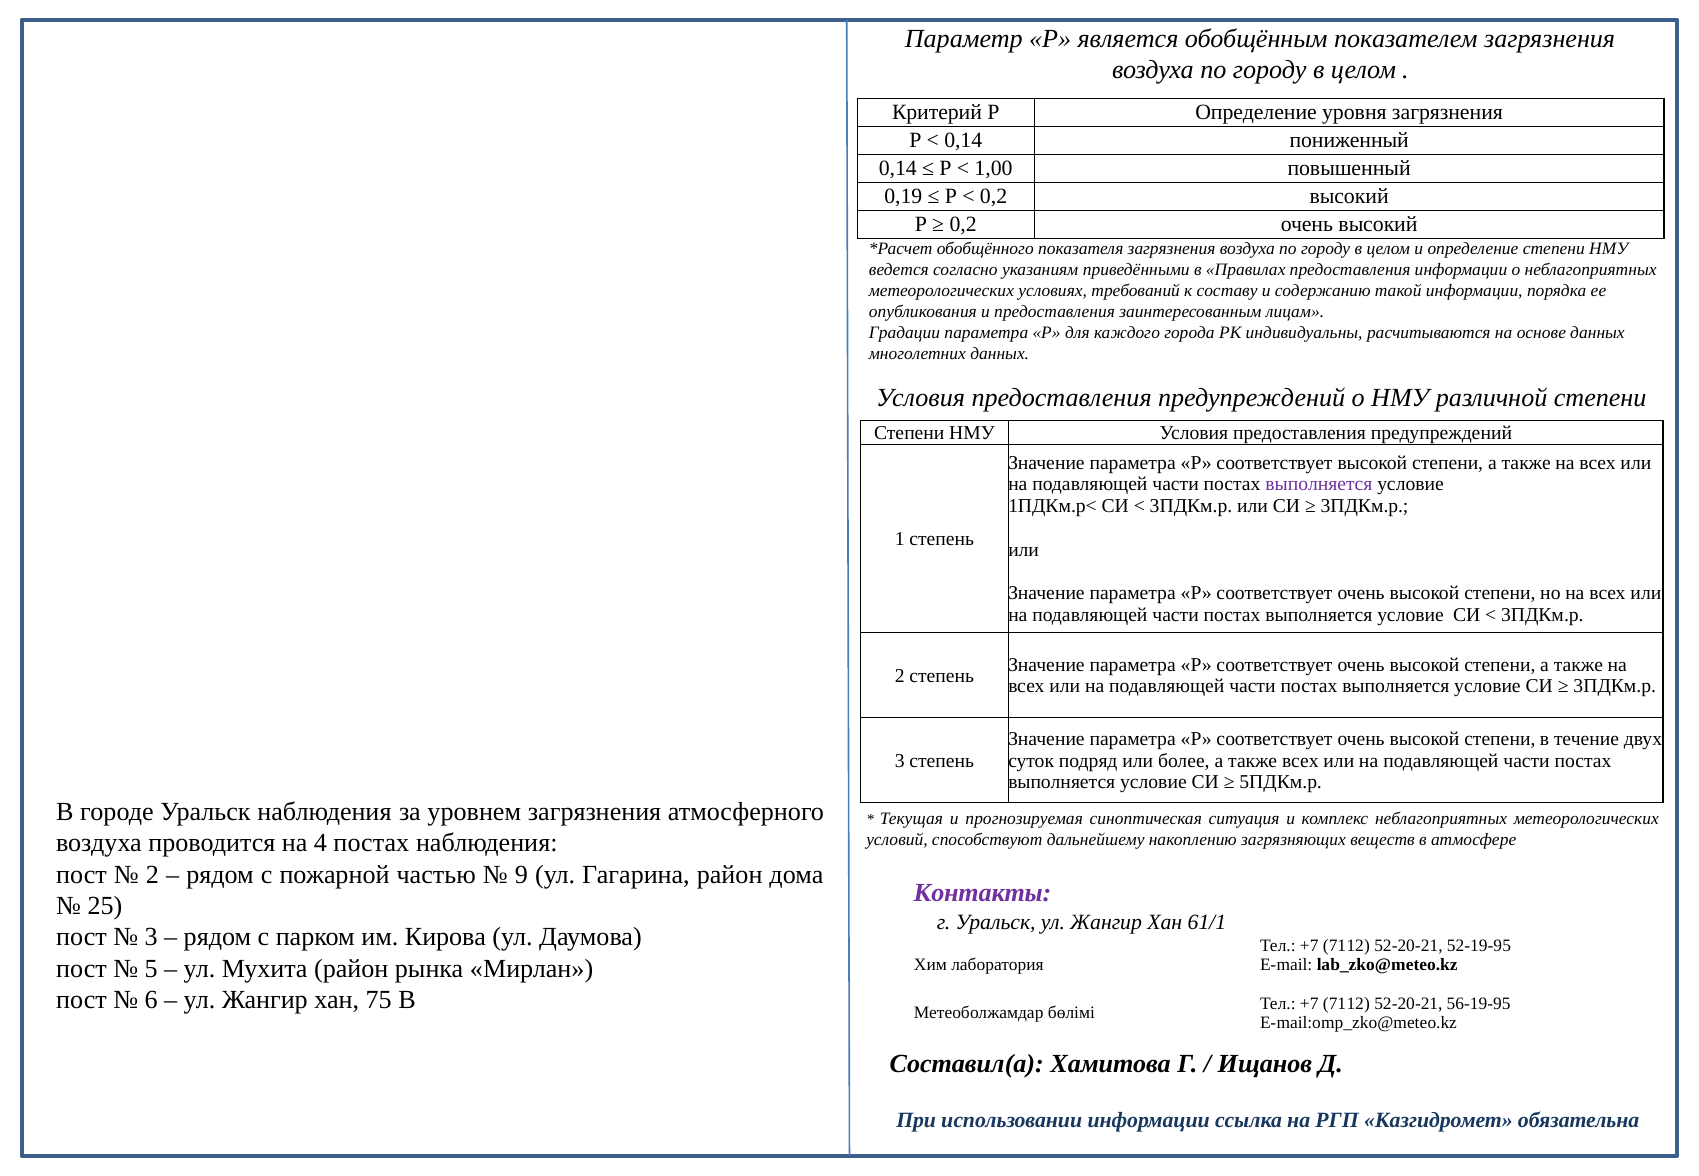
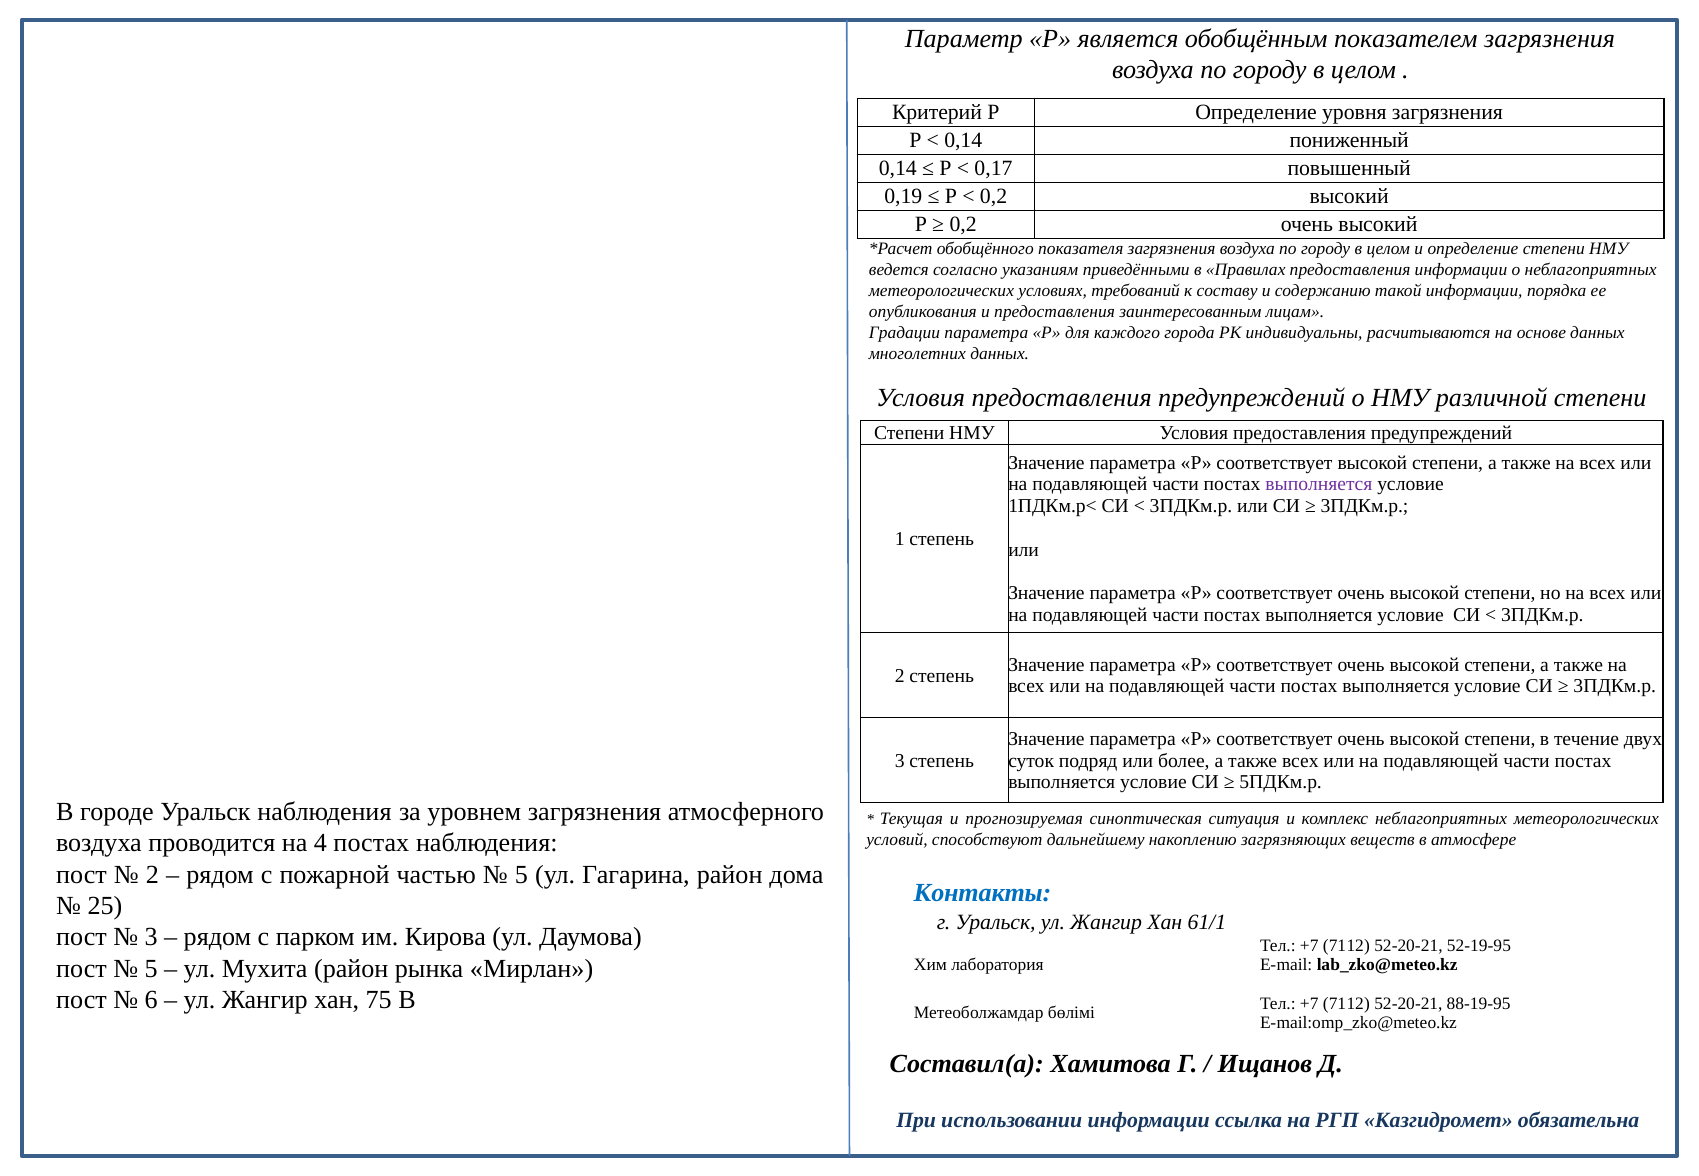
1,00: 1,00 -> 0,17
9 at (521, 875): 9 -> 5
Контакты colour: purple -> blue
56-19-95: 56-19-95 -> 88-19-95
